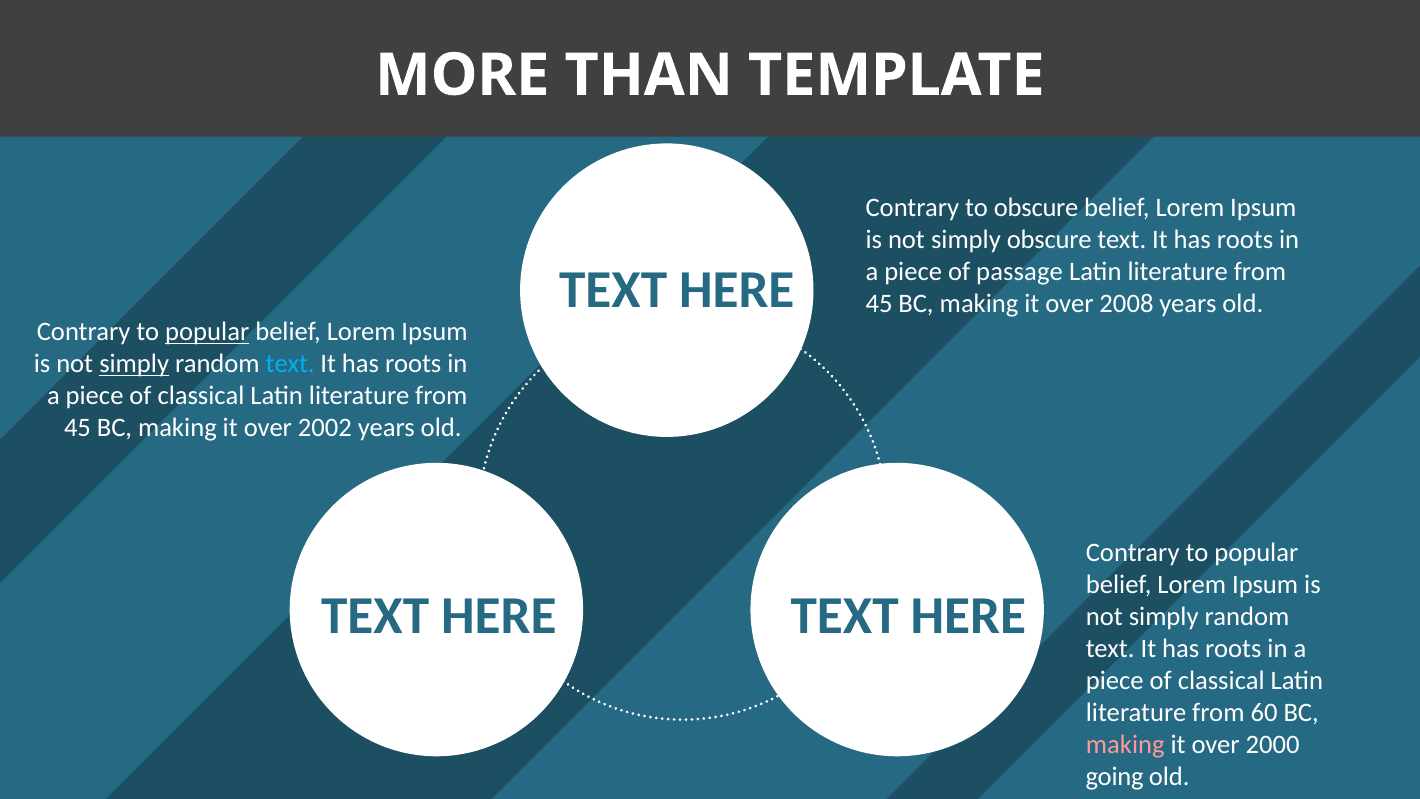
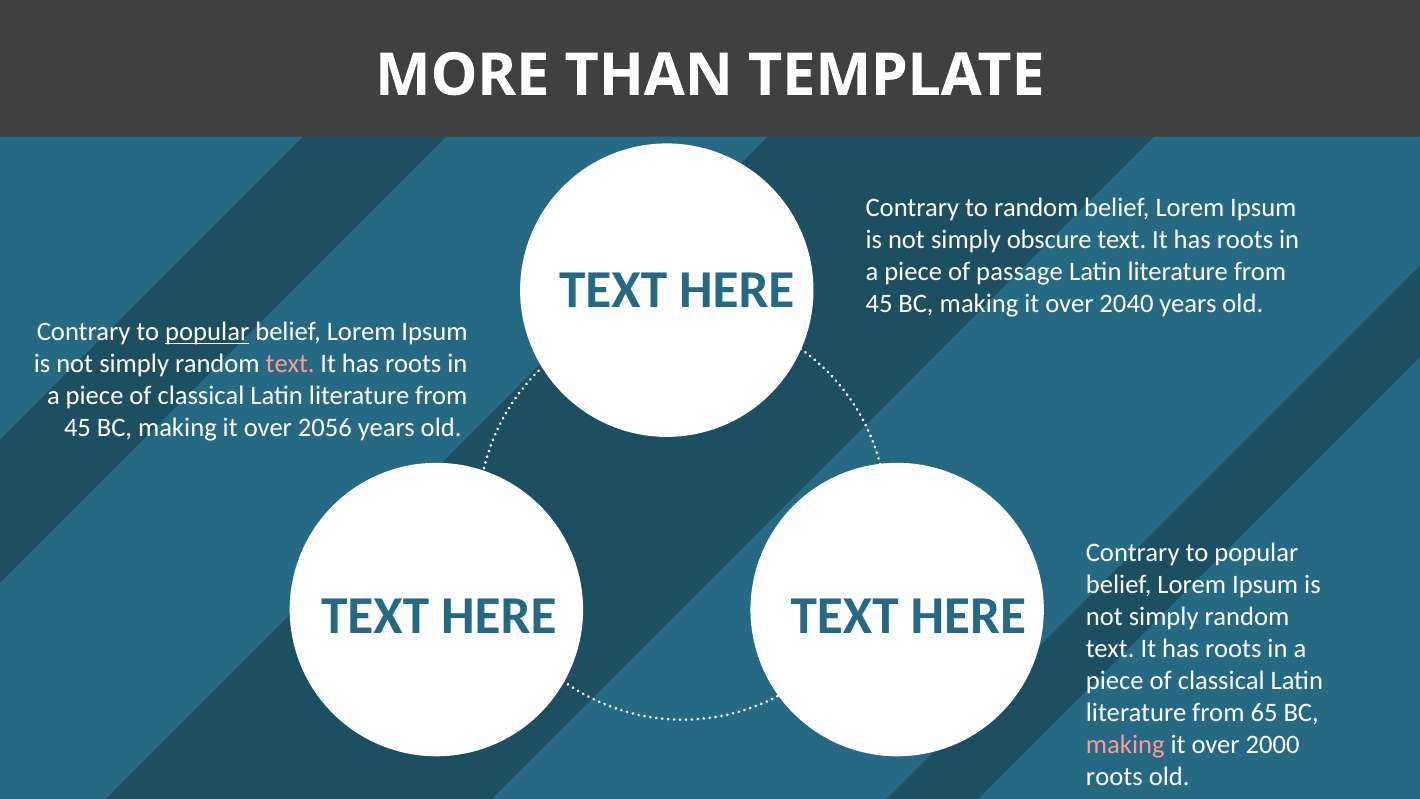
to obscure: obscure -> random
2008: 2008 -> 2040
simply at (134, 364) underline: present -> none
text at (290, 364) colour: light blue -> pink
2002: 2002 -> 2056
60: 60 -> 65
going at (1115, 777): going -> roots
